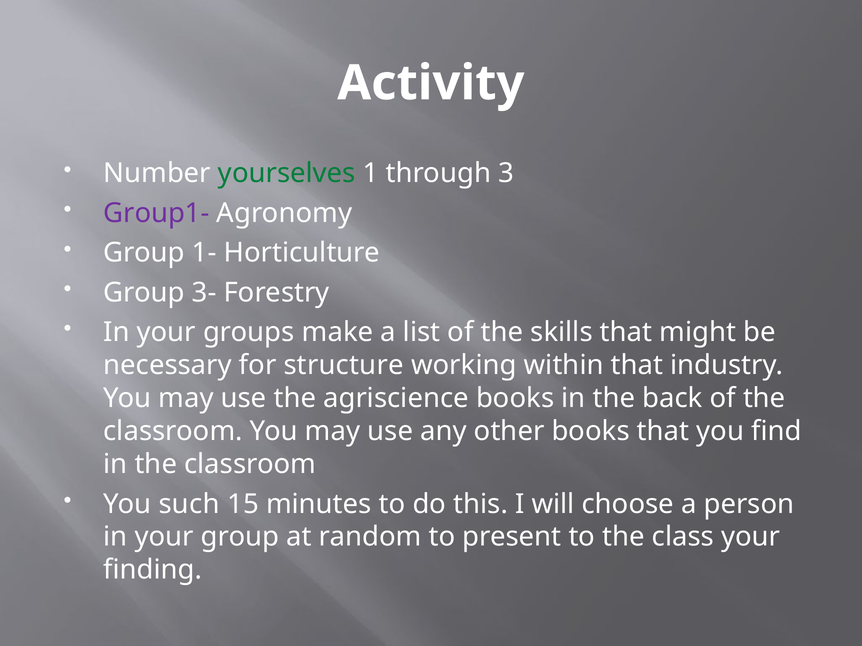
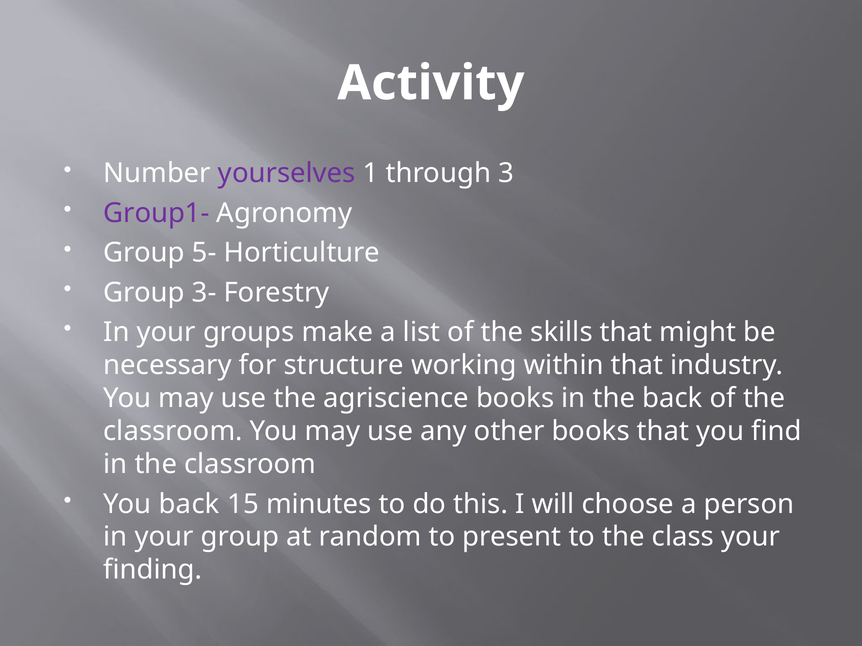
yourselves colour: green -> purple
1-: 1- -> 5-
You such: such -> back
